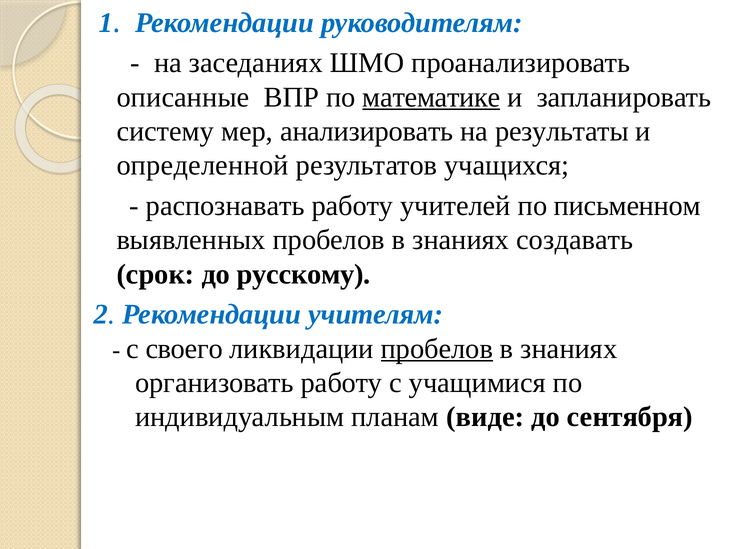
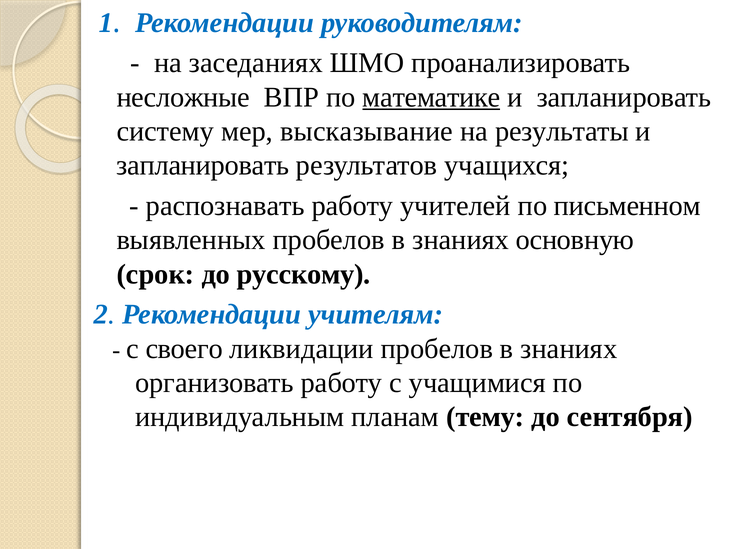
описанные: описанные -> несложные
анализировать: анализировать -> высказывание
определенной at (203, 166): определенной -> запланировать
создавать: создавать -> основную
пробелов at (437, 349) underline: present -> none
виде: виде -> тему
